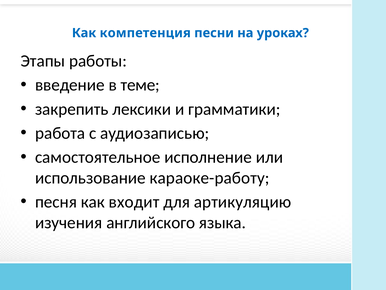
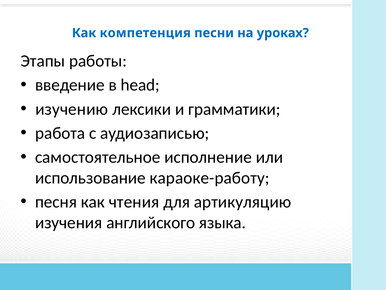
теме: теме -> head
закрепить: закрепить -> изучению
входит: входит -> чтения
